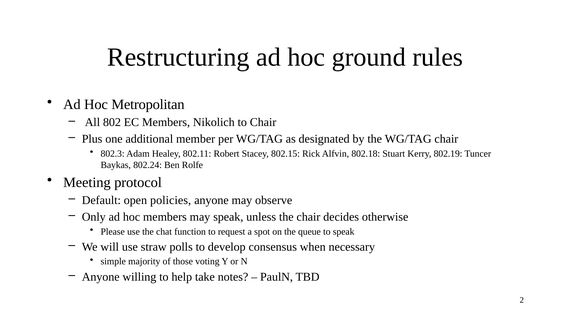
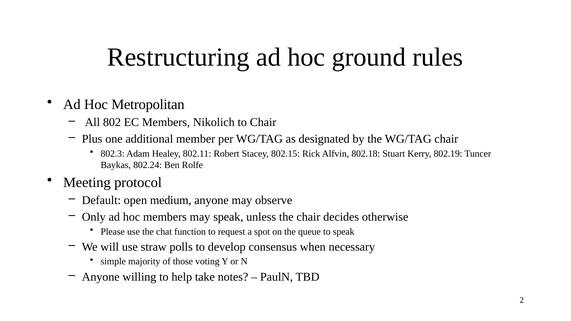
policies: policies -> medium
